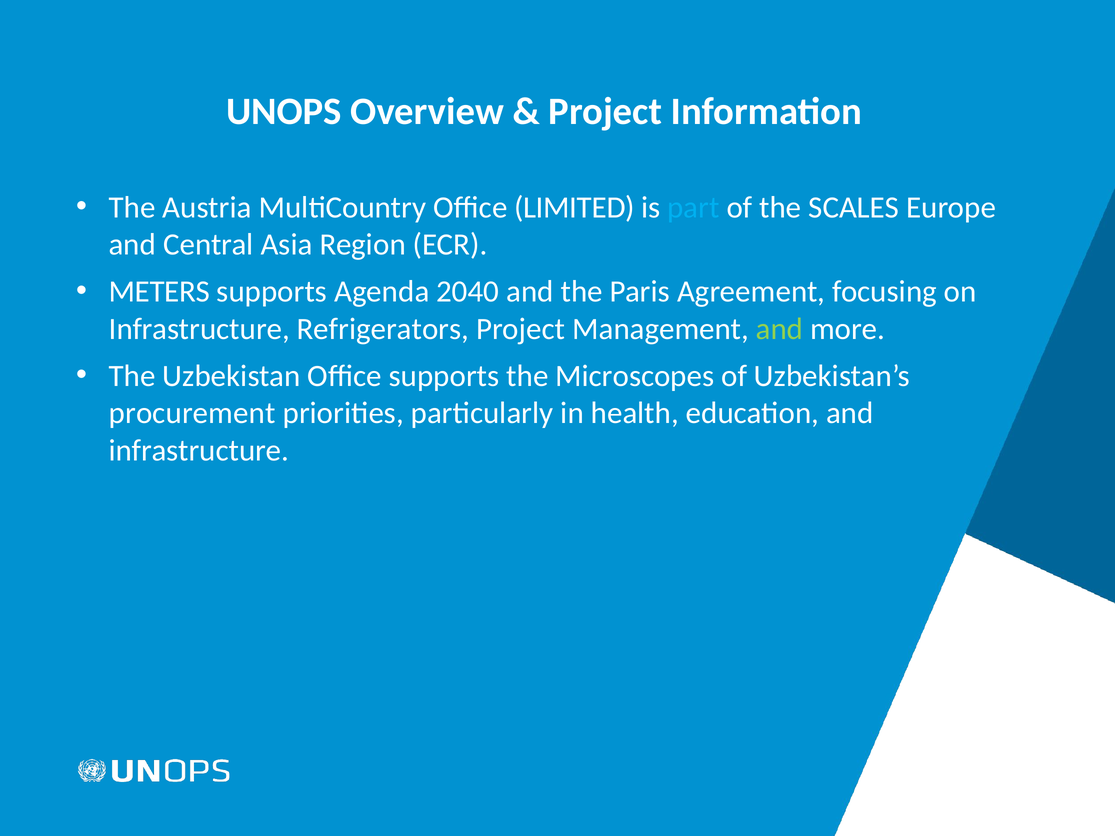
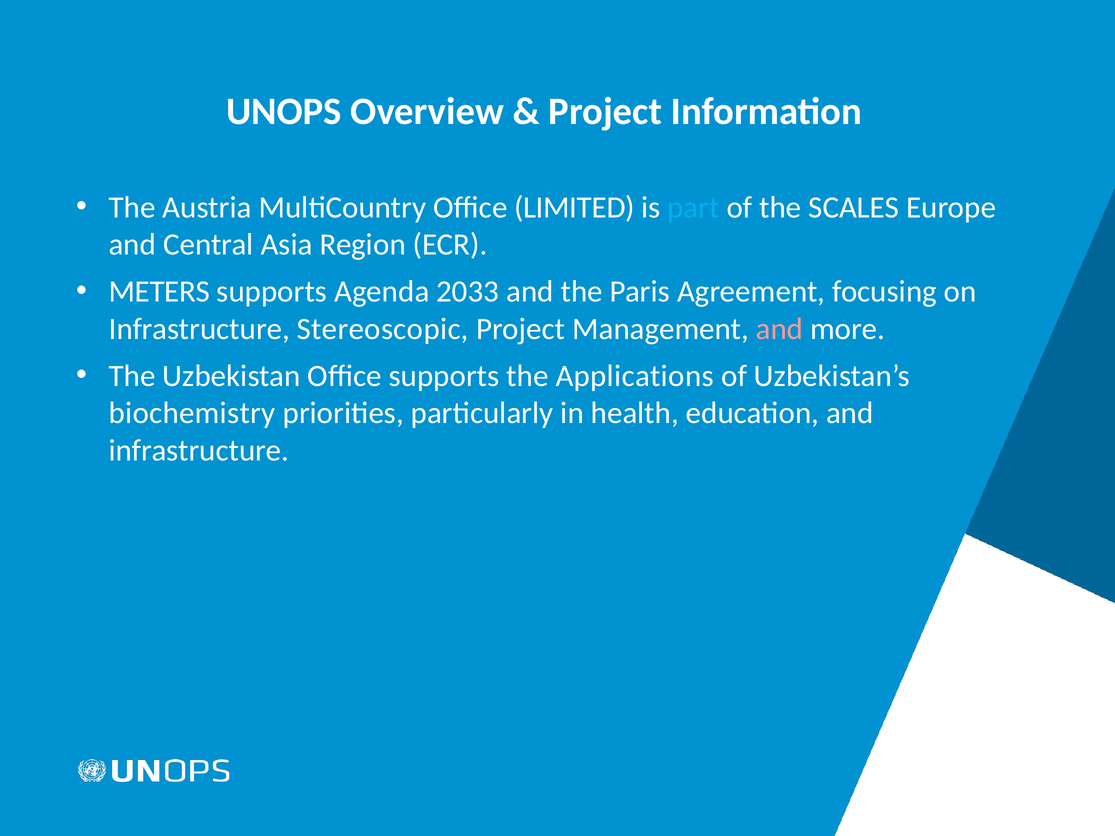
2040: 2040 -> 2033
Refrigerators: Refrigerators -> Stereoscopic
and at (780, 329) colour: light green -> pink
Microscopes: Microscopes -> Applications
procurement: procurement -> biochemistry
